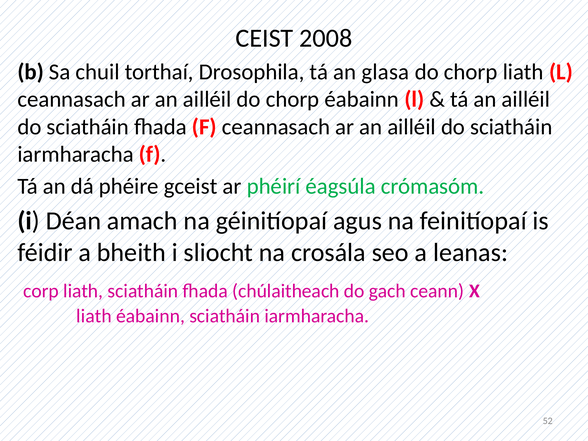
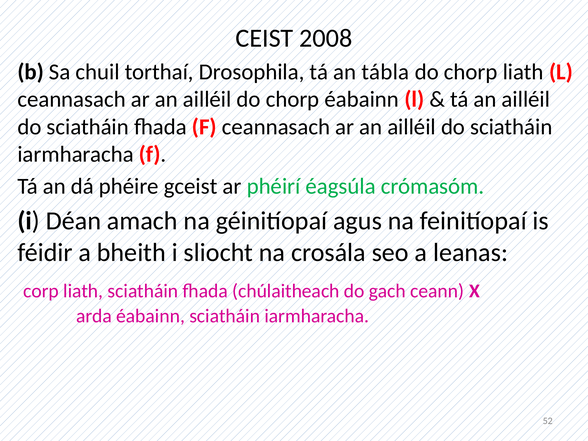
glasa: glasa -> tábla
liath at (94, 316): liath -> arda
